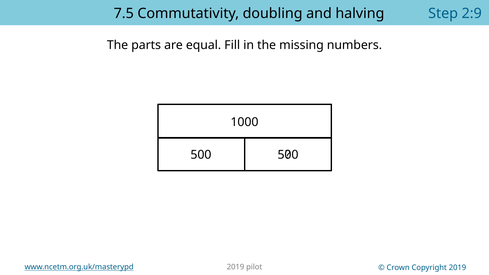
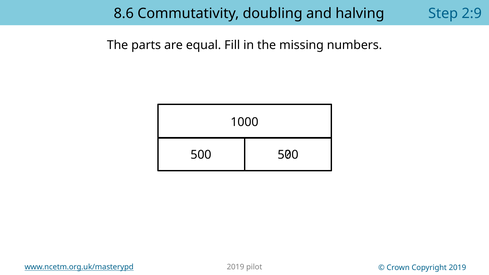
7.5: 7.5 -> 8.6
